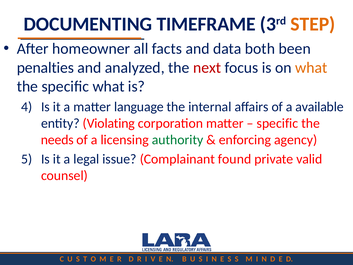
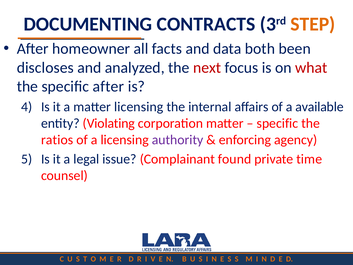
TIMEFRAME: TIMEFRAME -> CONTRACTS
penalties: penalties -> discloses
what at (311, 68) colour: orange -> red
specific what: what -> after
matter language: language -> licensing
needs: needs -> ratios
authority colour: green -> purple
valid: valid -> time
